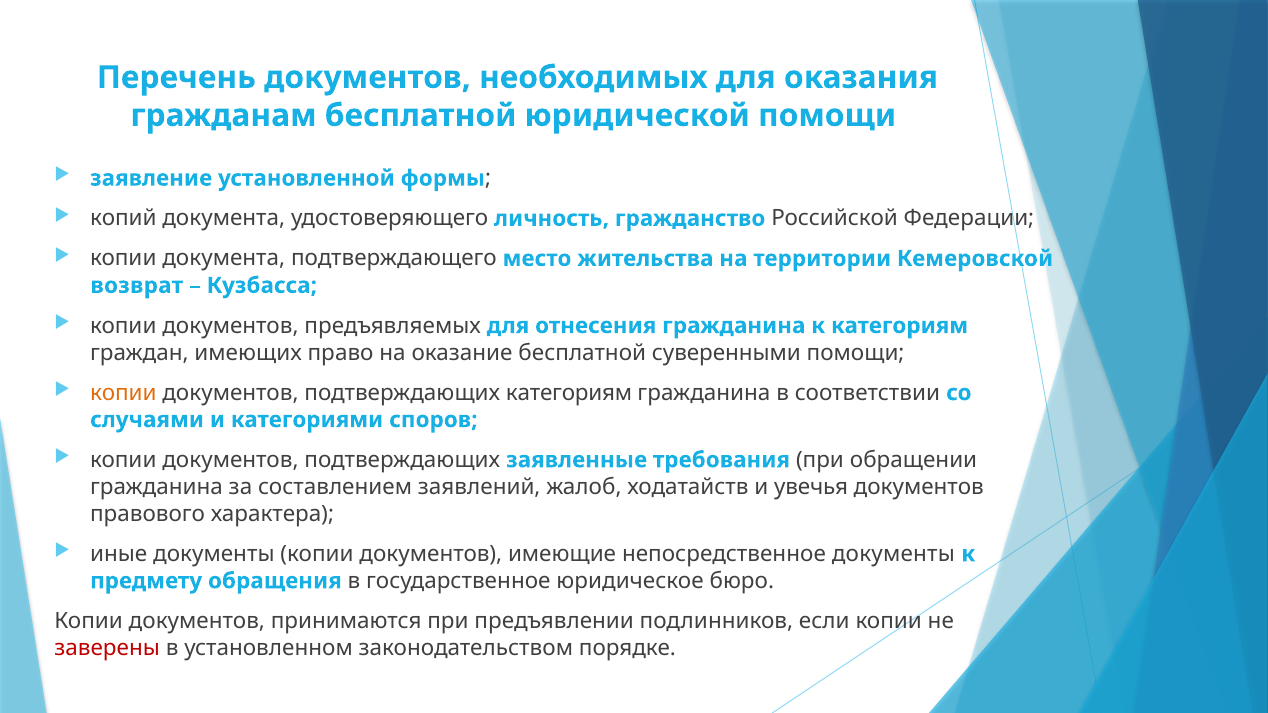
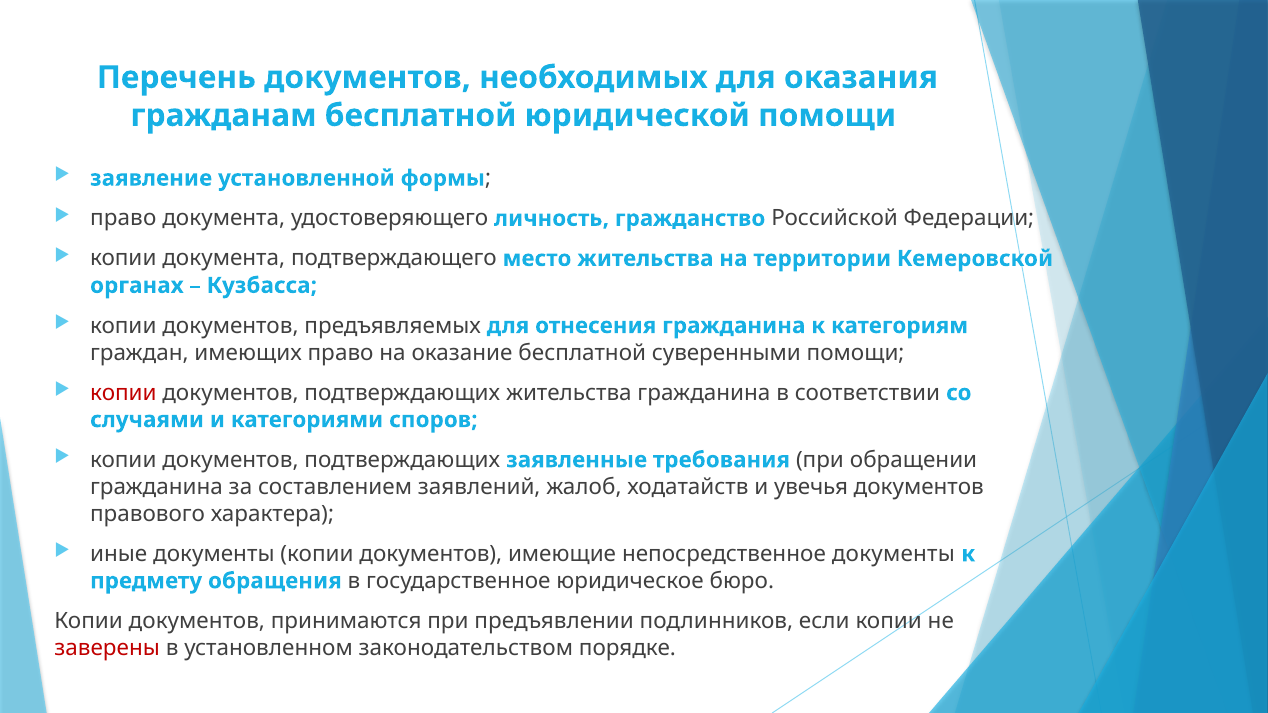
копий at (123, 218): копий -> право
возврат: возврат -> органах
копии at (123, 393) colour: orange -> red
подтверждающих категориям: категориям -> жительства
